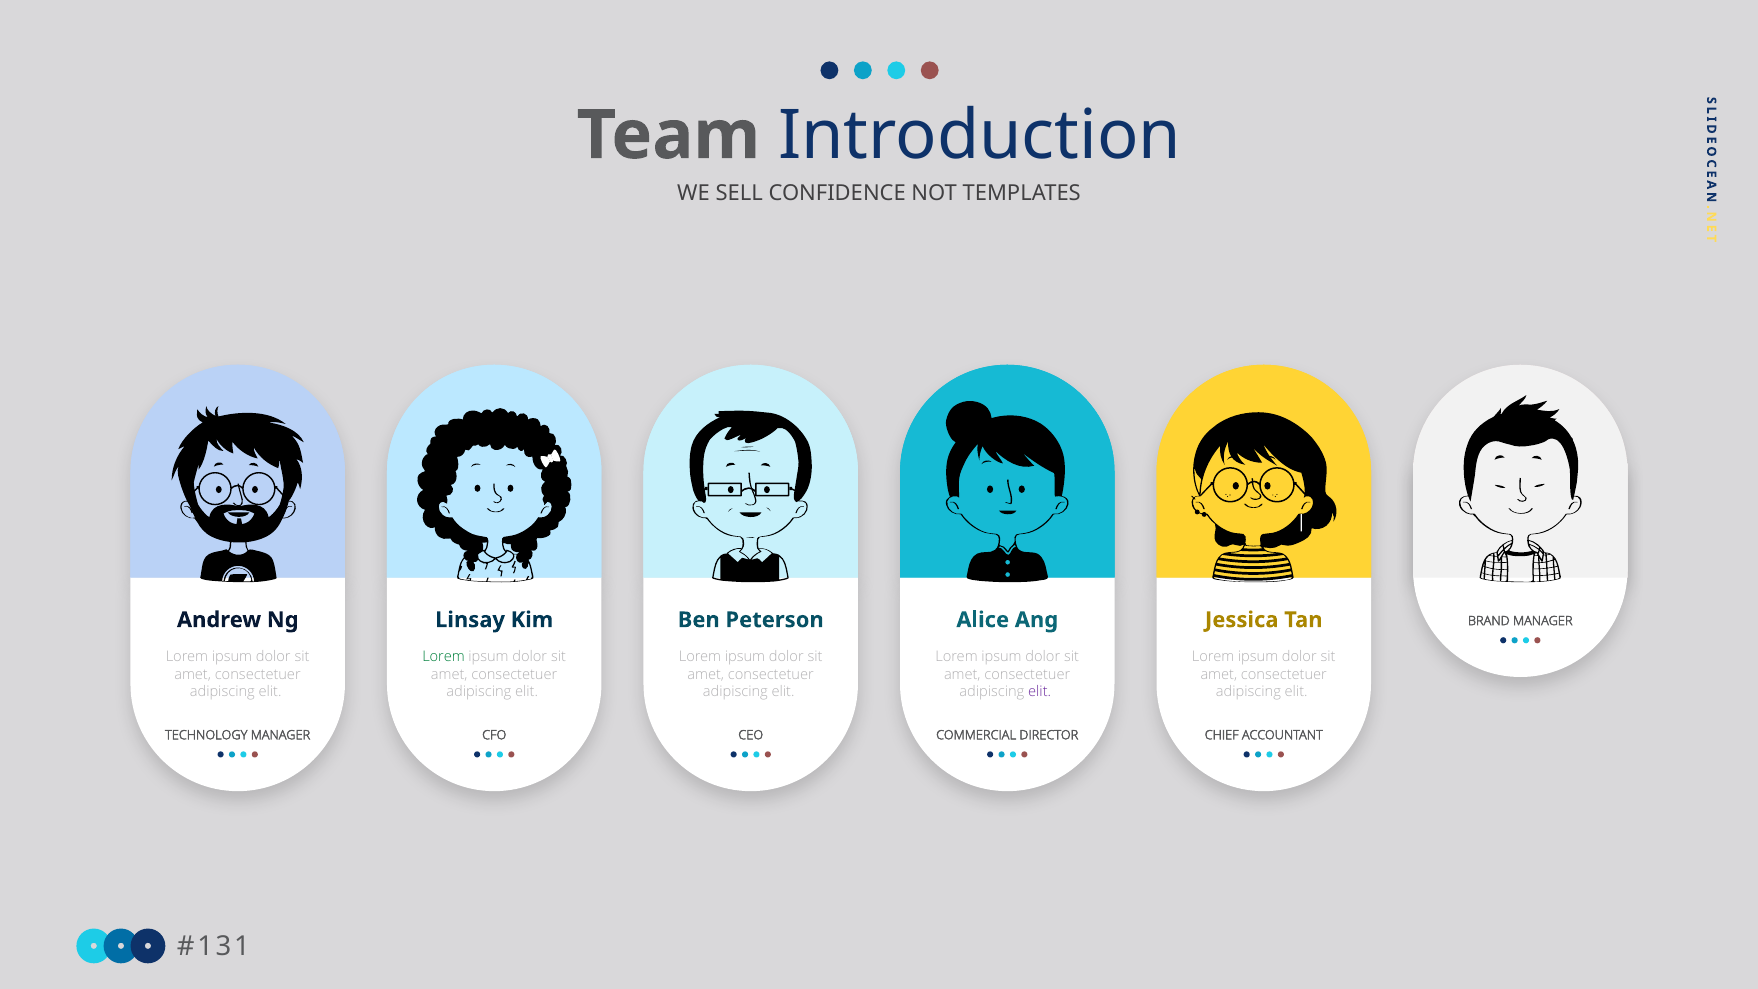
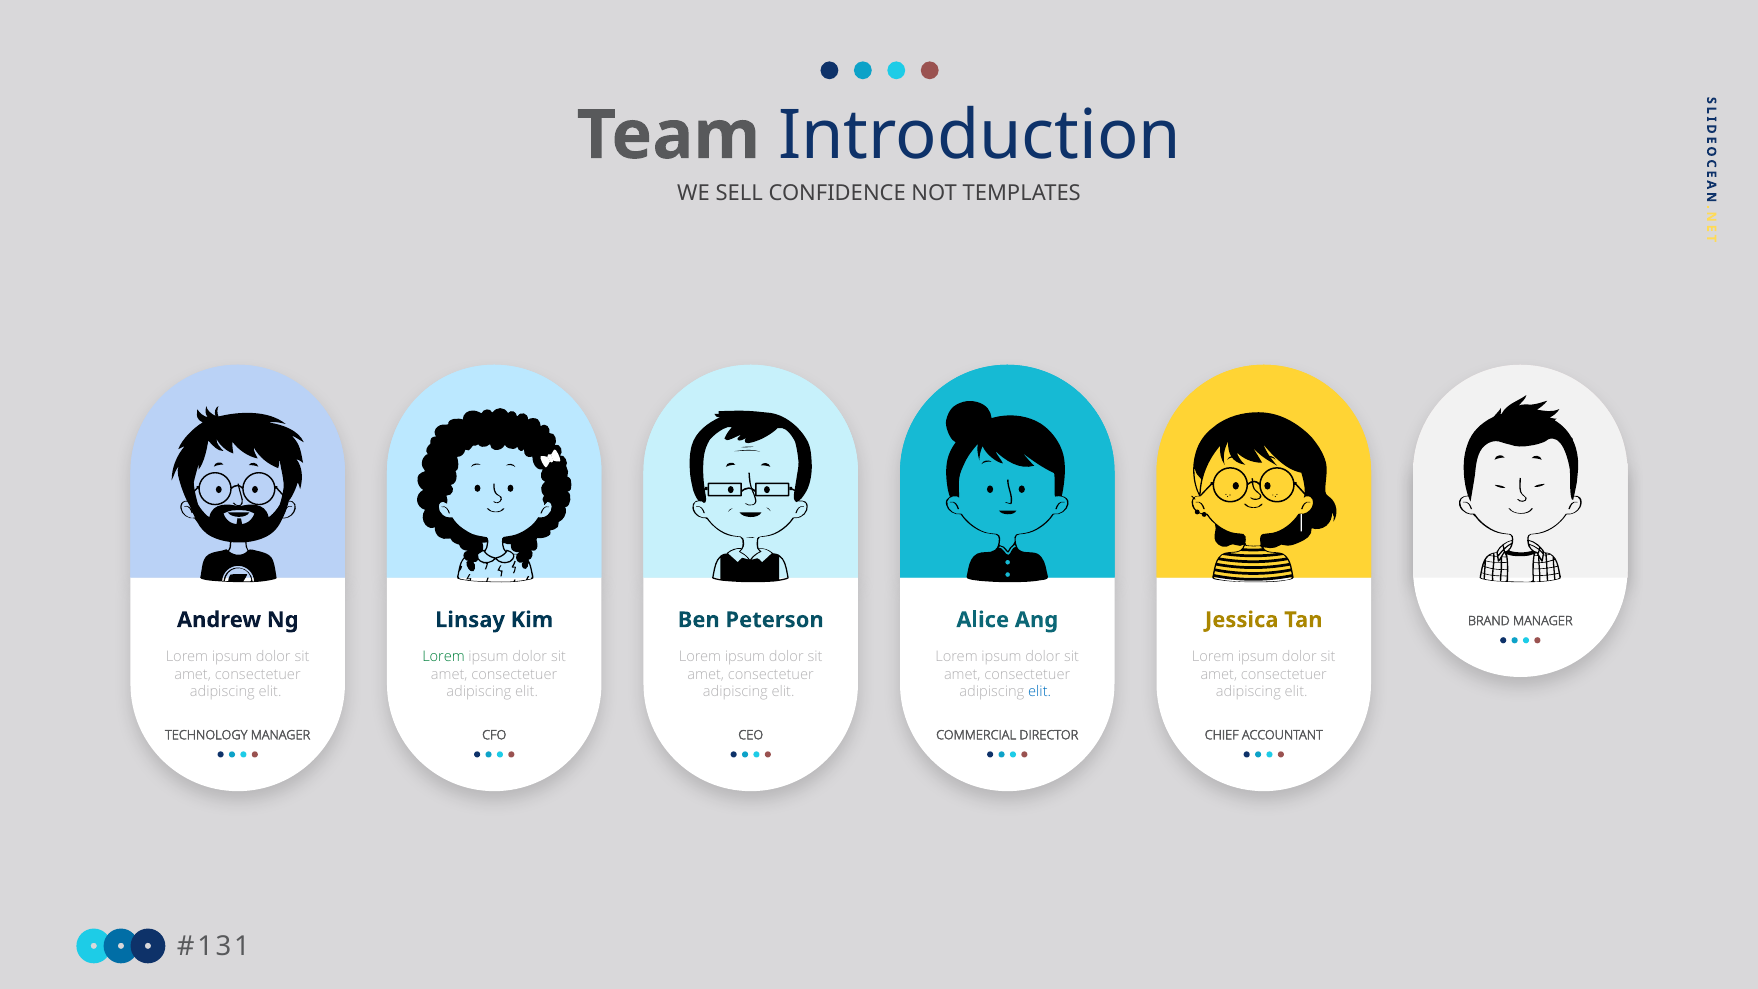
elit at (1040, 692) colour: purple -> blue
